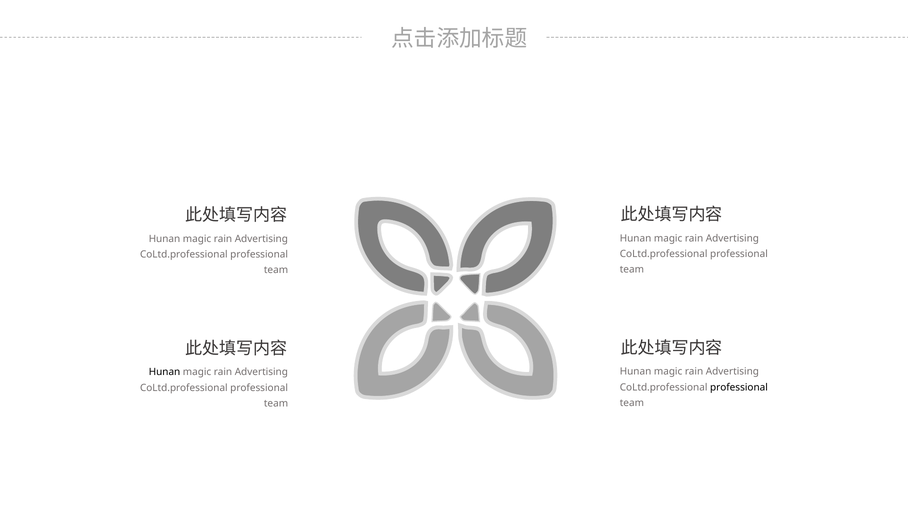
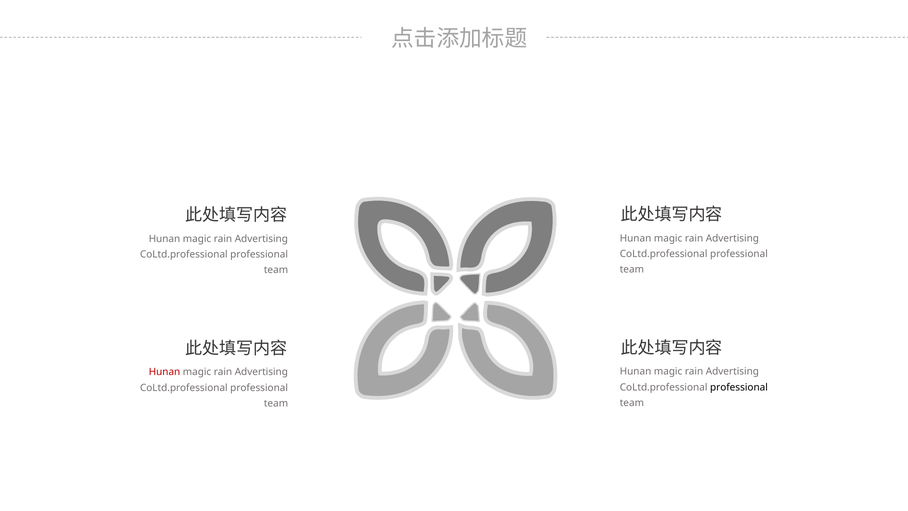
Hunan at (165, 372) colour: black -> red
